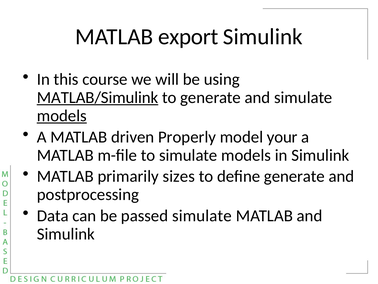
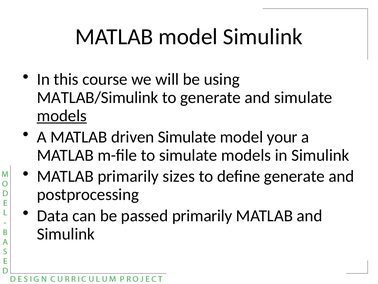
MATLAB export: export -> model
MATLAB/Simulink underline: present -> none
driven Properly: Properly -> Simulate
passed simulate: simulate -> primarily
